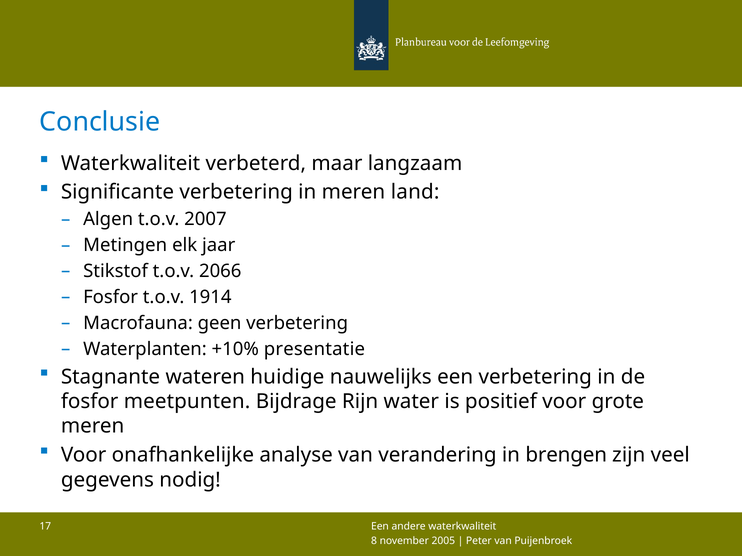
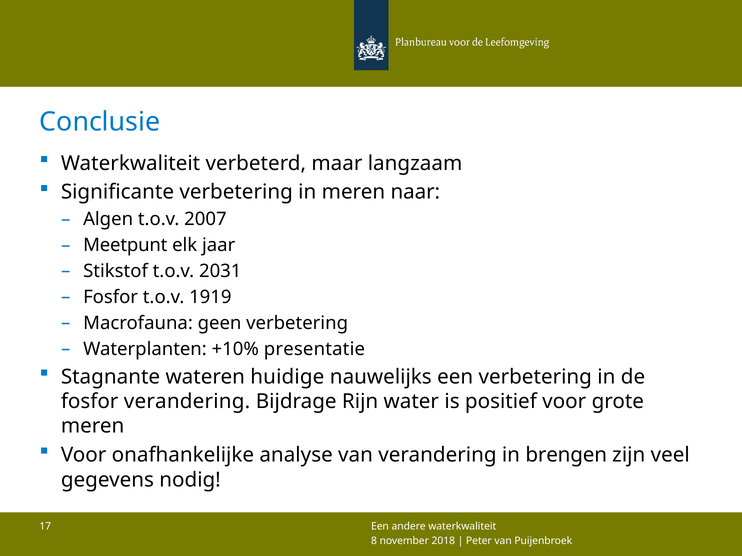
land: land -> naar
Metingen: Metingen -> Meetpunt
2066: 2066 -> 2031
1914: 1914 -> 1919
fosfor meetpunten: meetpunten -> verandering
2005: 2005 -> 2018
